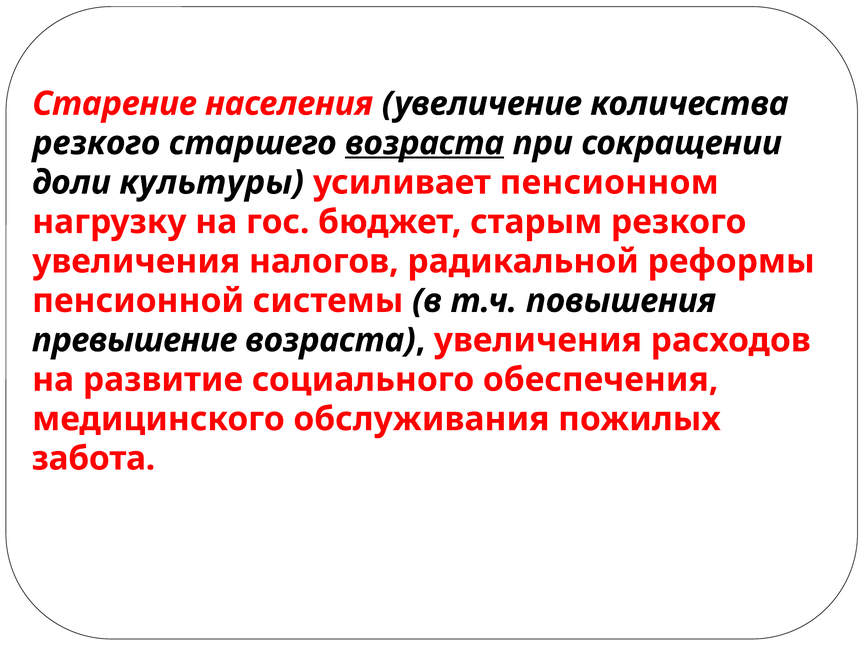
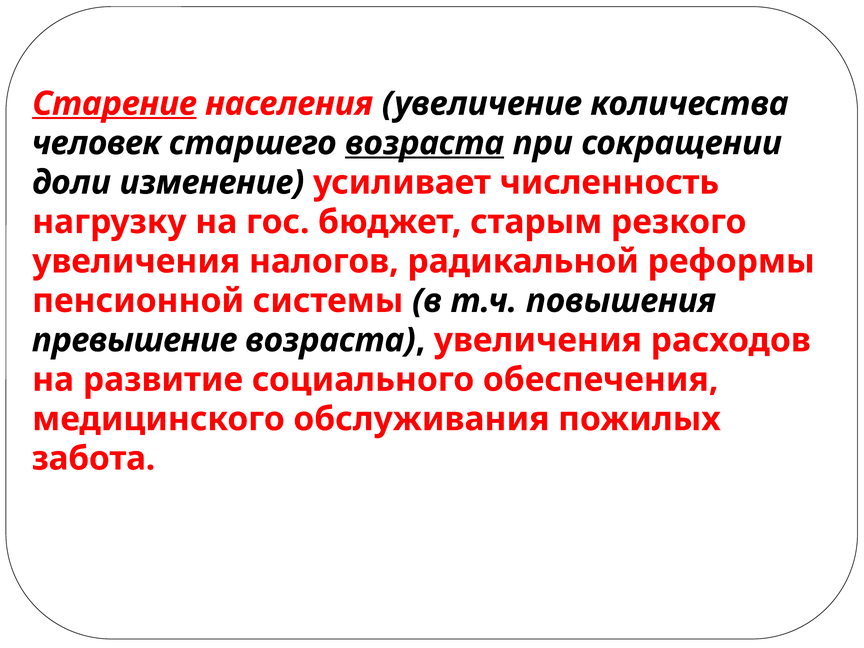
Старение underline: none -> present
резкого at (96, 143): резкого -> человек
культуры: культуры -> изменение
пенсионном: пенсионном -> численность
